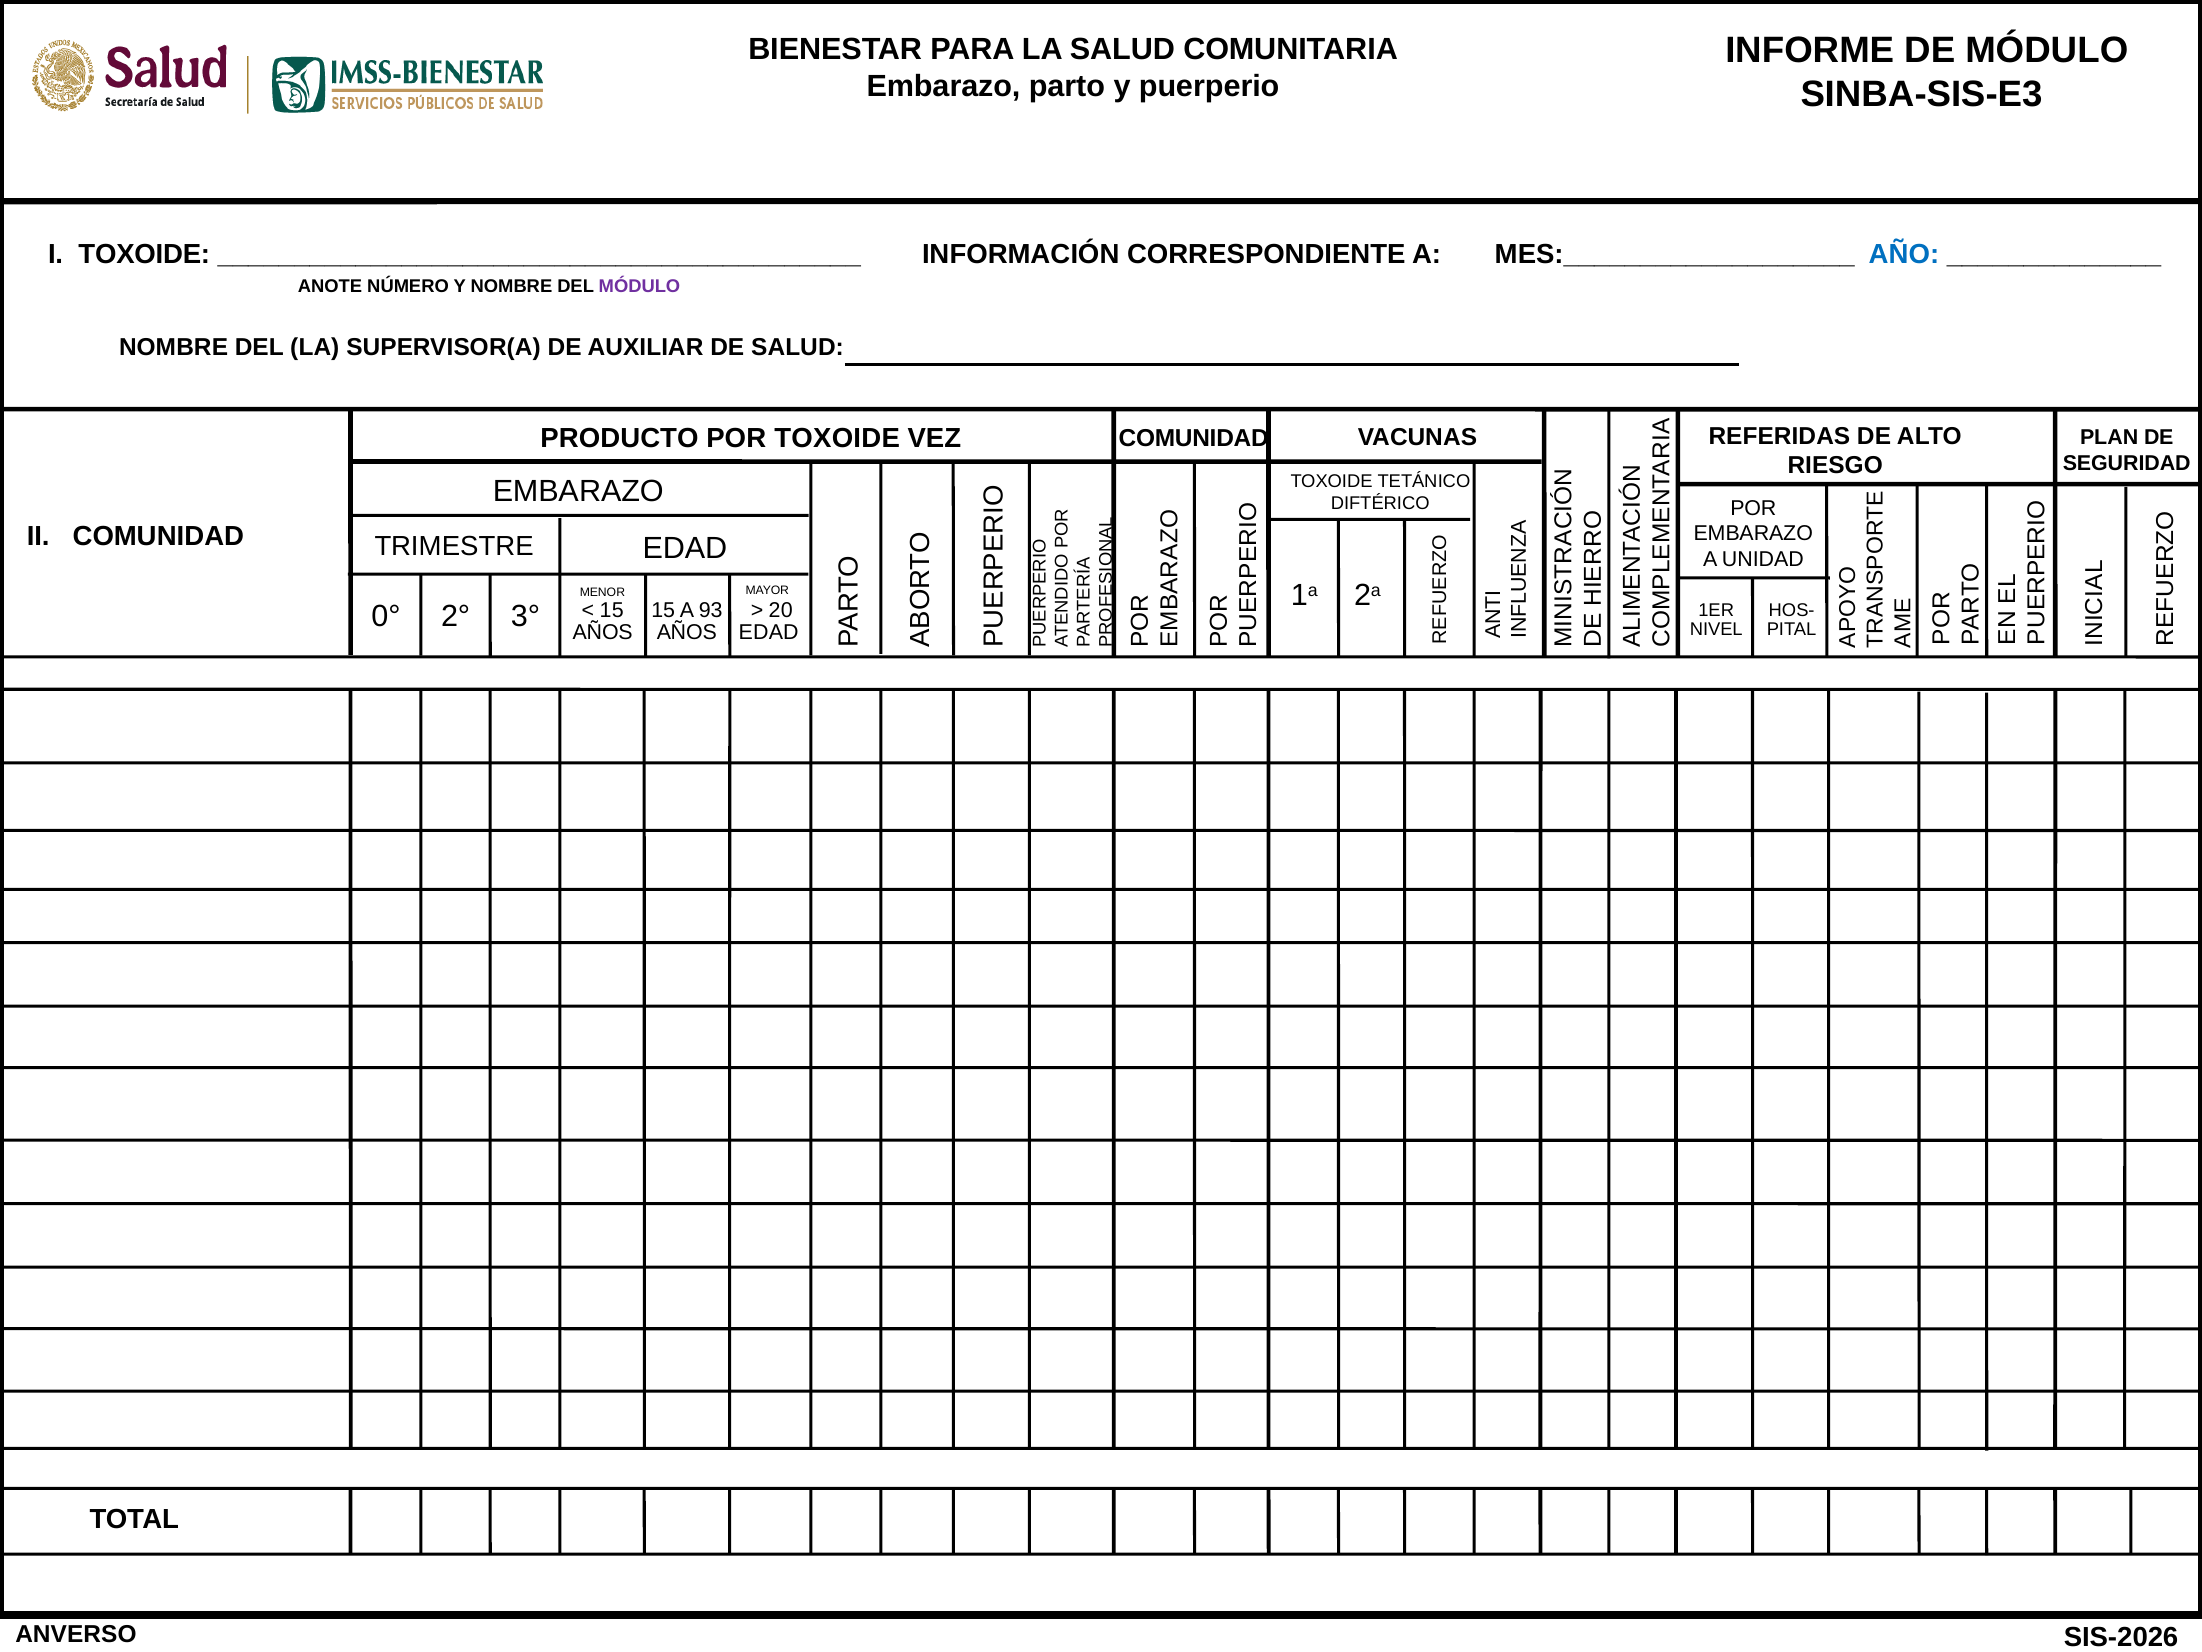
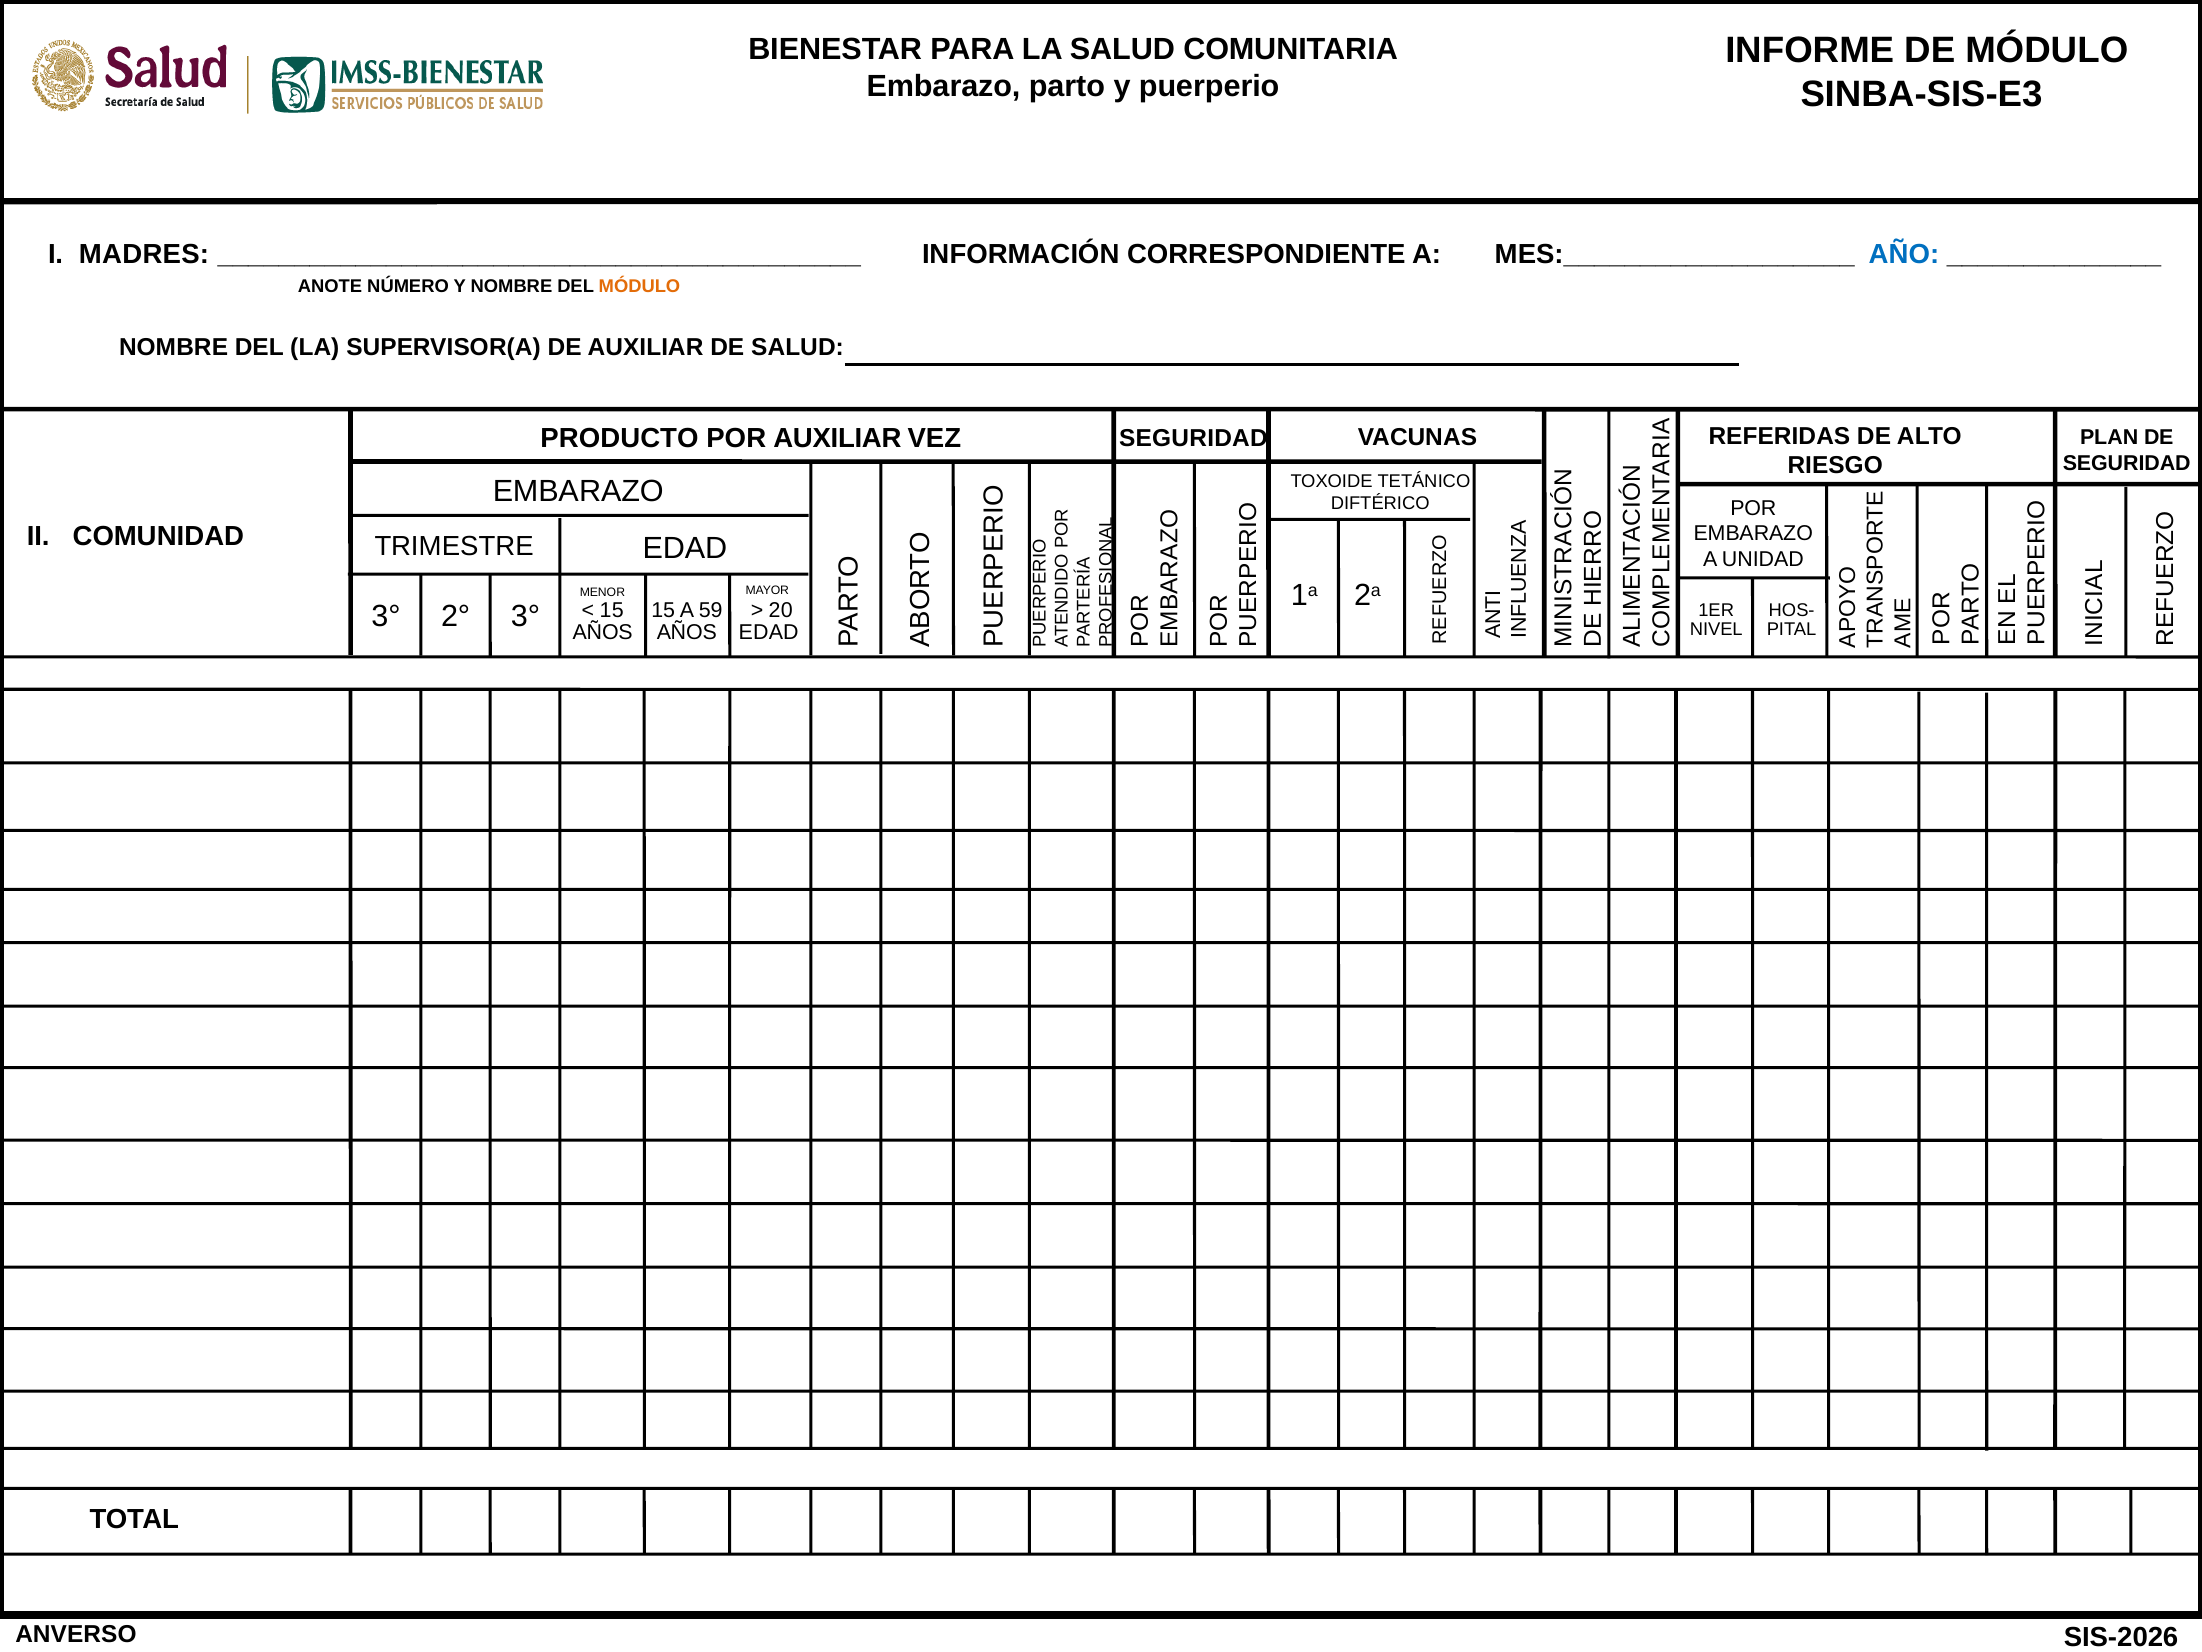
I TOXOIDE: TOXOIDE -> MADRES
MÓDULO at (639, 286) colour: purple -> orange
POR TOXOIDE: TOXOIDE -> AUXILIAR
COMUNIDAD at (1194, 438): COMUNIDAD -> SEGURIDAD
93: 93 -> 59
0° at (386, 616): 0° -> 3°
